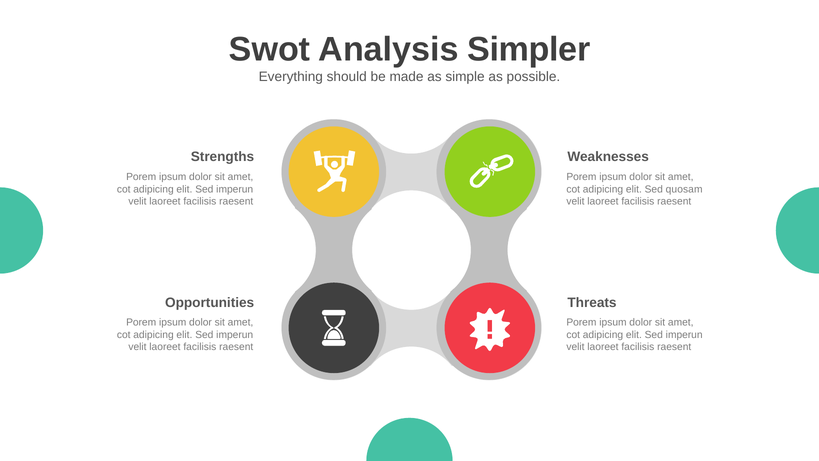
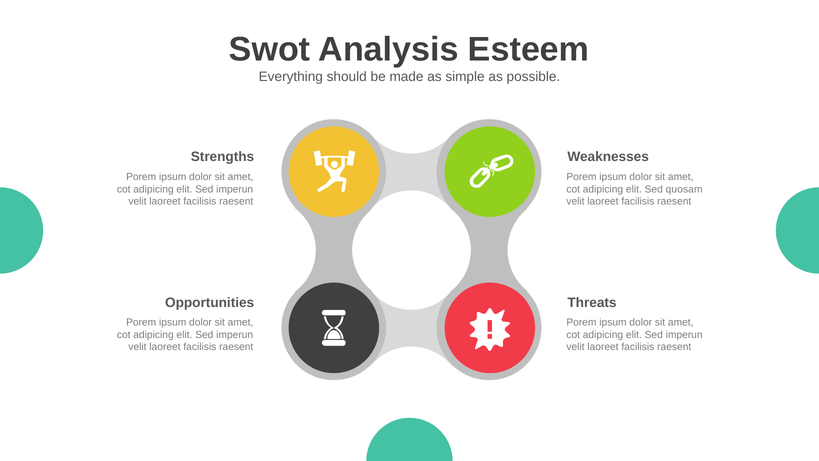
Simpler: Simpler -> Esteem
